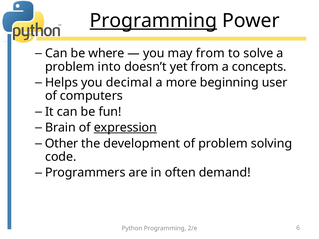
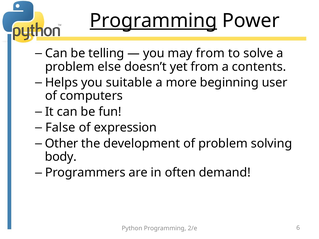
where: where -> telling
into: into -> else
concepts: concepts -> contents
decimal: decimal -> suitable
Brain: Brain -> False
expression underline: present -> none
code: code -> body
